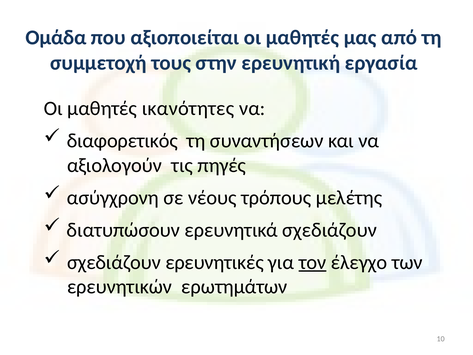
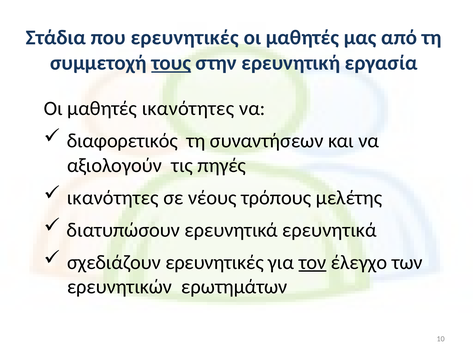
Ομάδα: Ομάδα -> Στάδια
που αξιοποιείται: αξιοποιείται -> ερευνητικές
τους underline: none -> present
ασύγχρονη at (113, 198): ασύγχρονη -> ικανότητες
ερευνητικά σχεδιάζουν: σχεδιάζουν -> ερευνητικά
